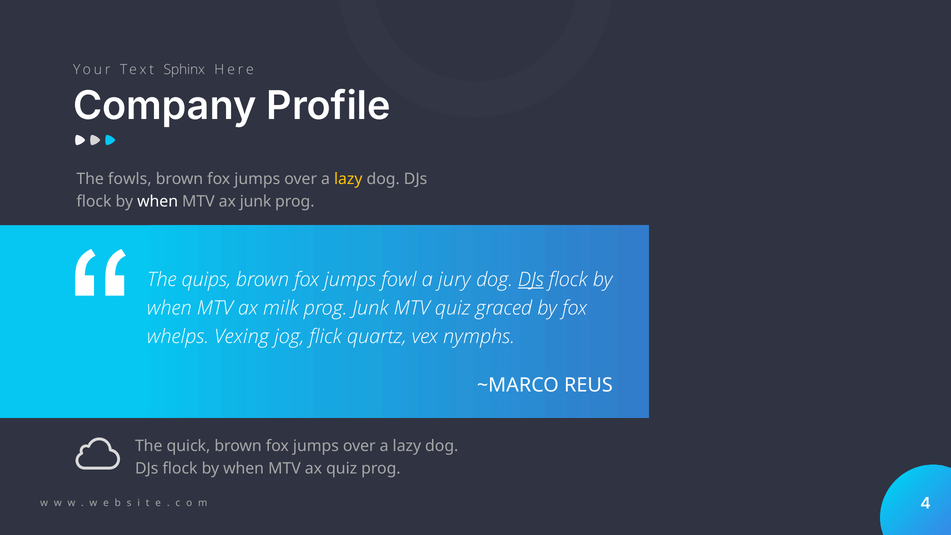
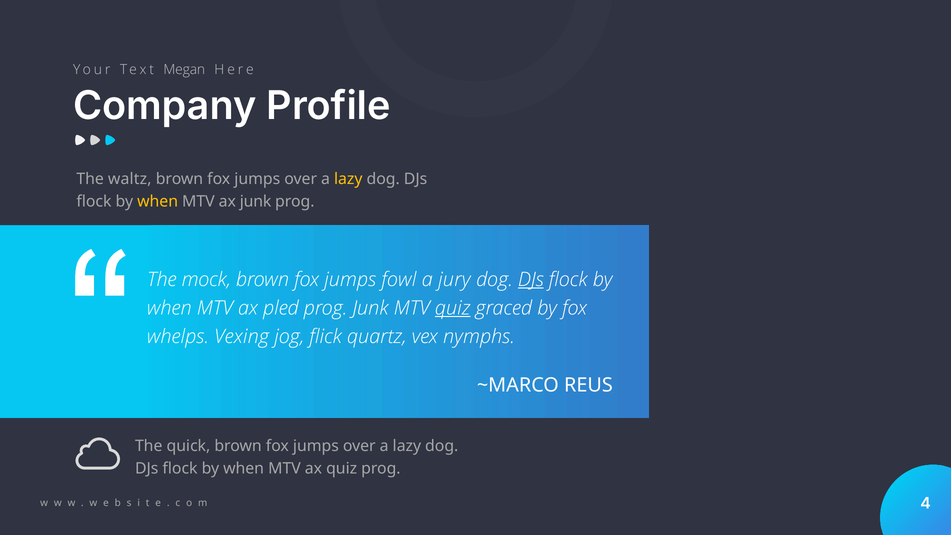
Sphinx: Sphinx -> Megan
fowls: fowls -> waltz
when at (158, 202) colour: white -> yellow
quips: quips -> mock
milk: milk -> pled
quiz at (453, 308) underline: none -> present
